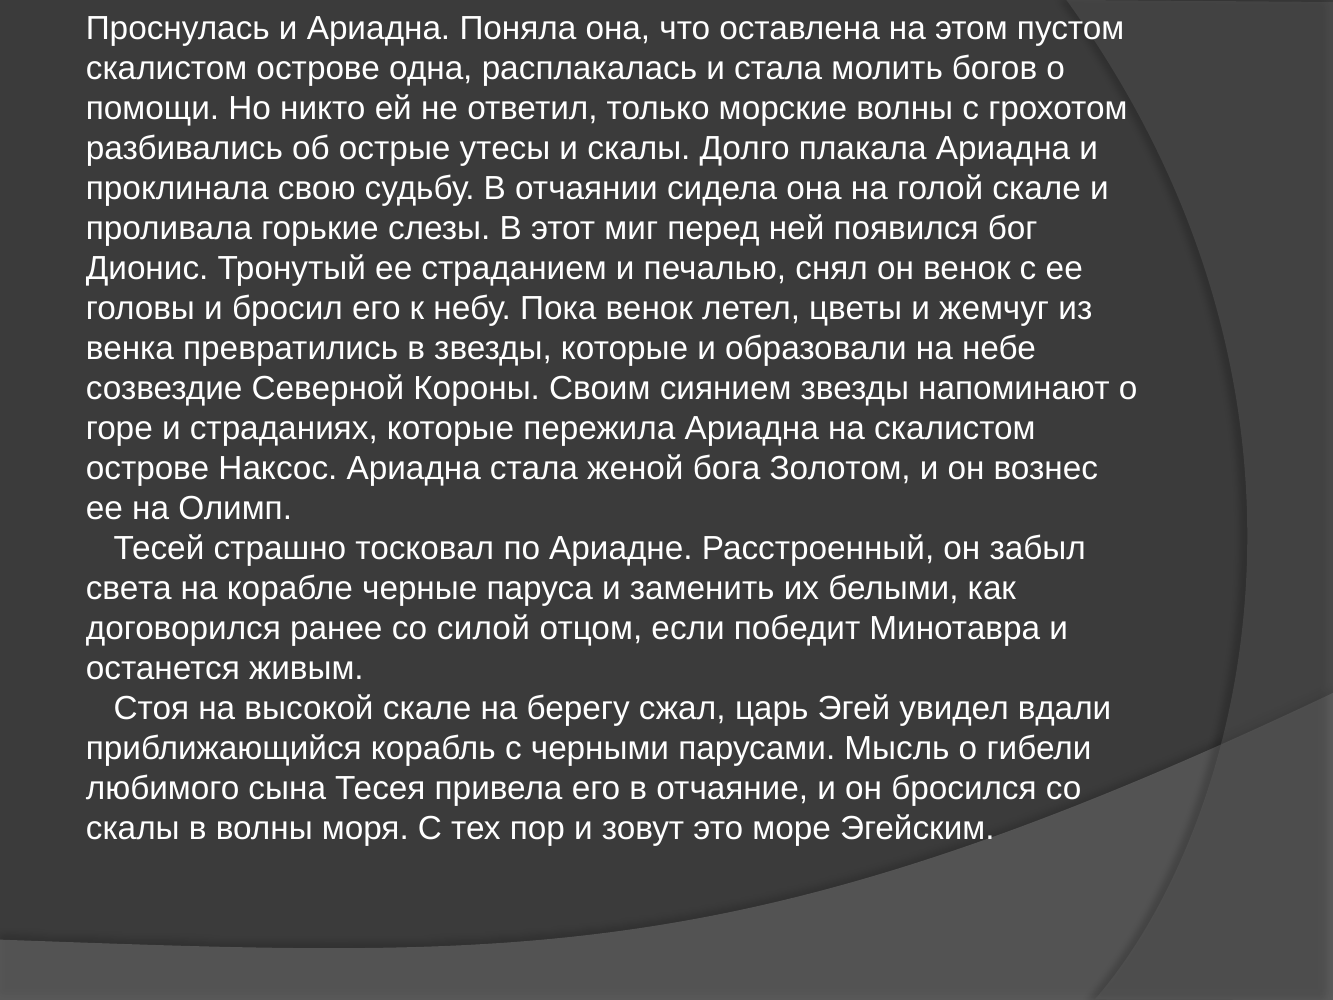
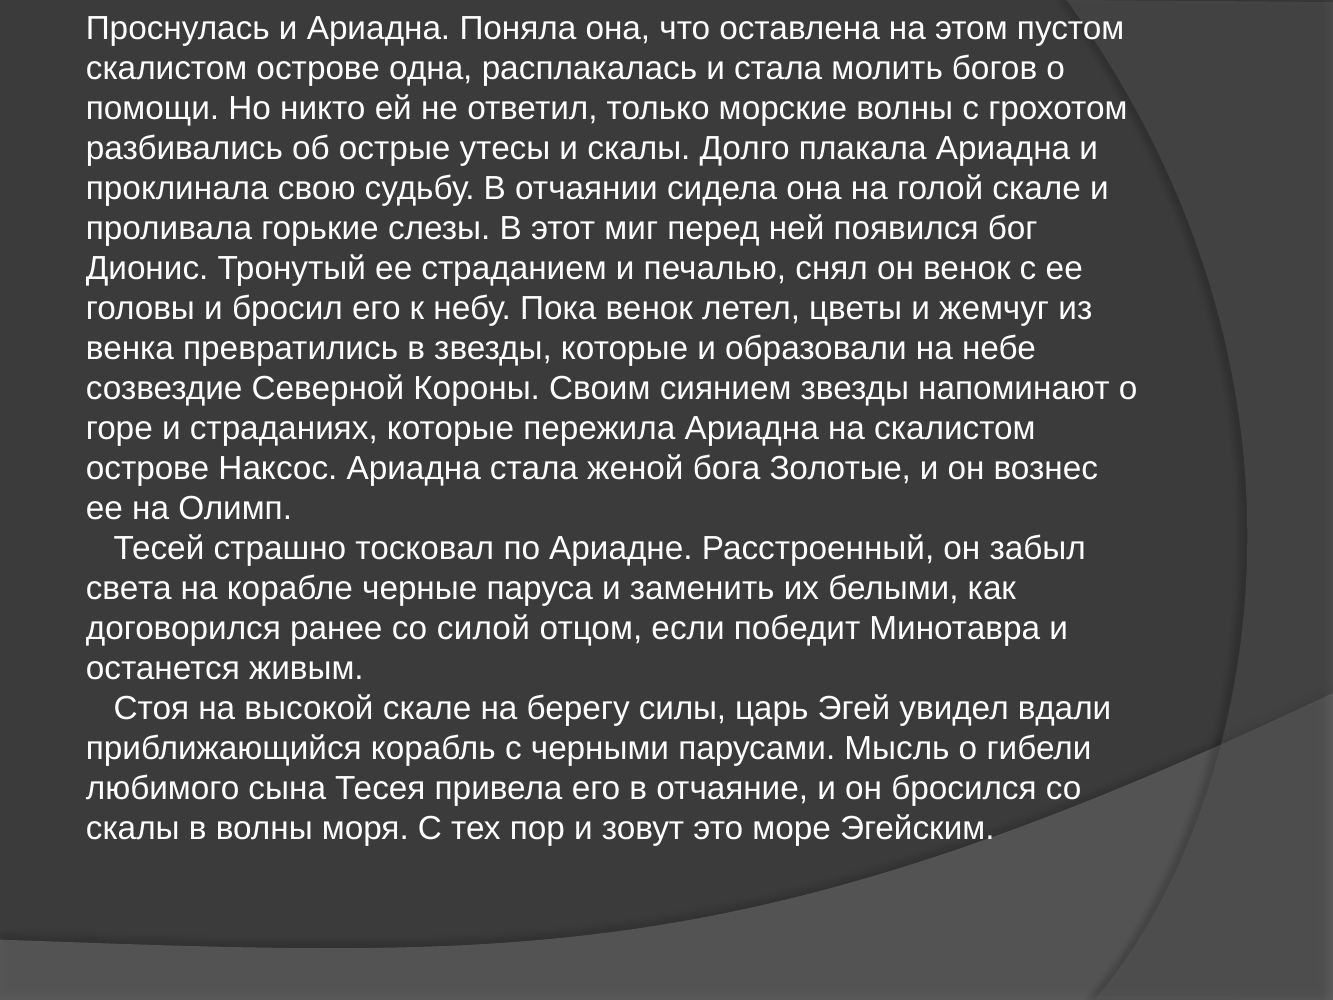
Золотом: Золотом -> Золотые
сжал: сжал -> силы
